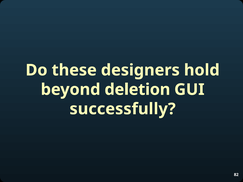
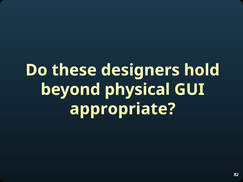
deletion: deletion -> physical
successfully: successfully -> appropriate
